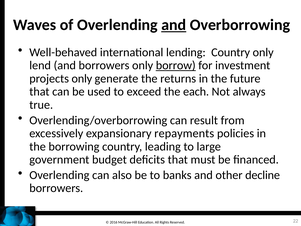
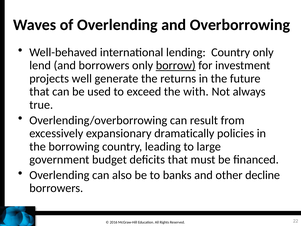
and at (174, 25) underline: present -> none
projects only: only -> well
each: each -> with
repayments: repayments -> dramatically
